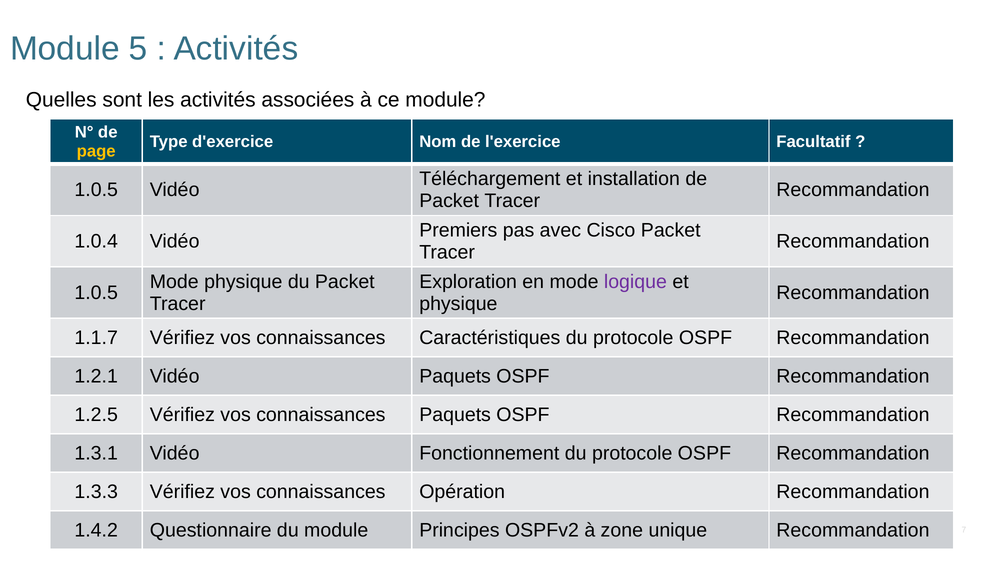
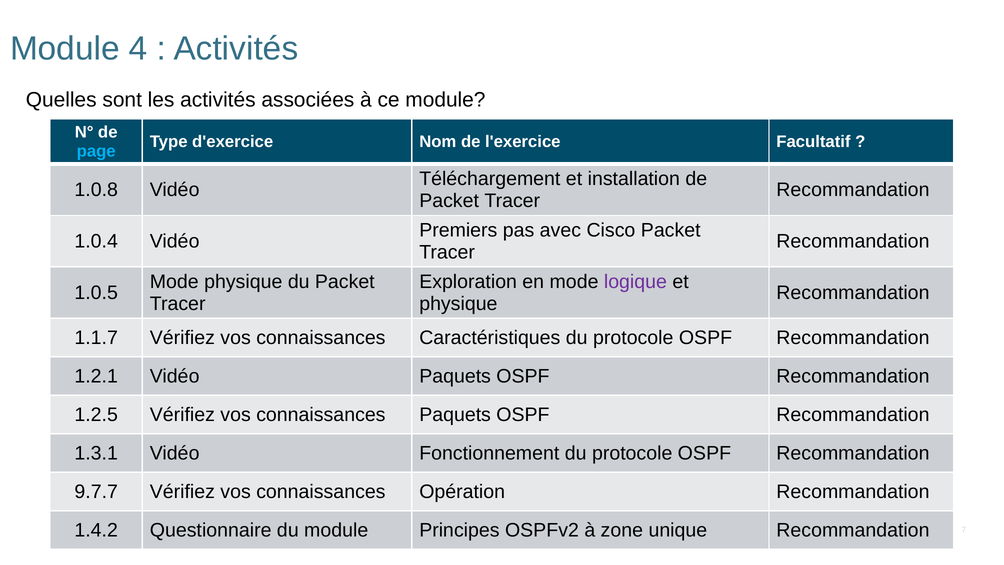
5: 5 -> 4
page colour: yellow -> light blue
1.0.5 at (96, 190): 1.0.5 -> 1.0.8
1.3.3: 1.3.3 -> 9.7.7
